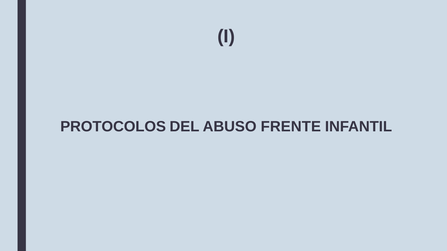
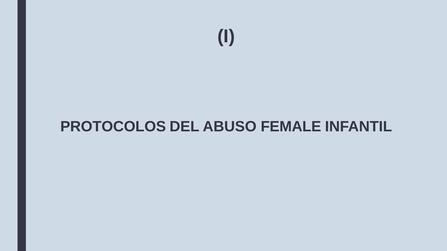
FRENTE: FRENTE -> FEMALE
